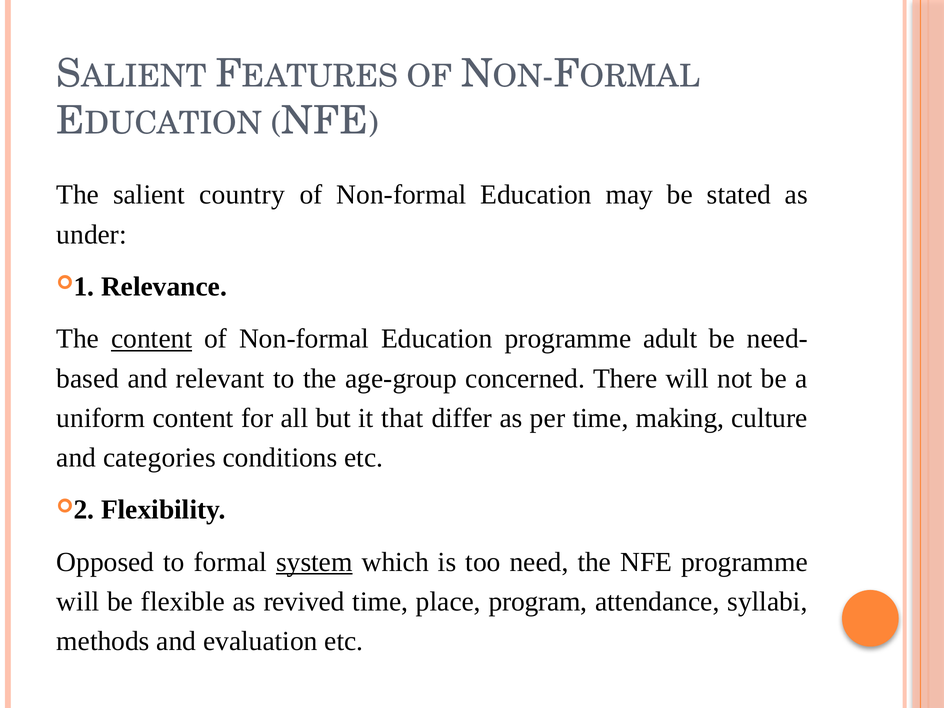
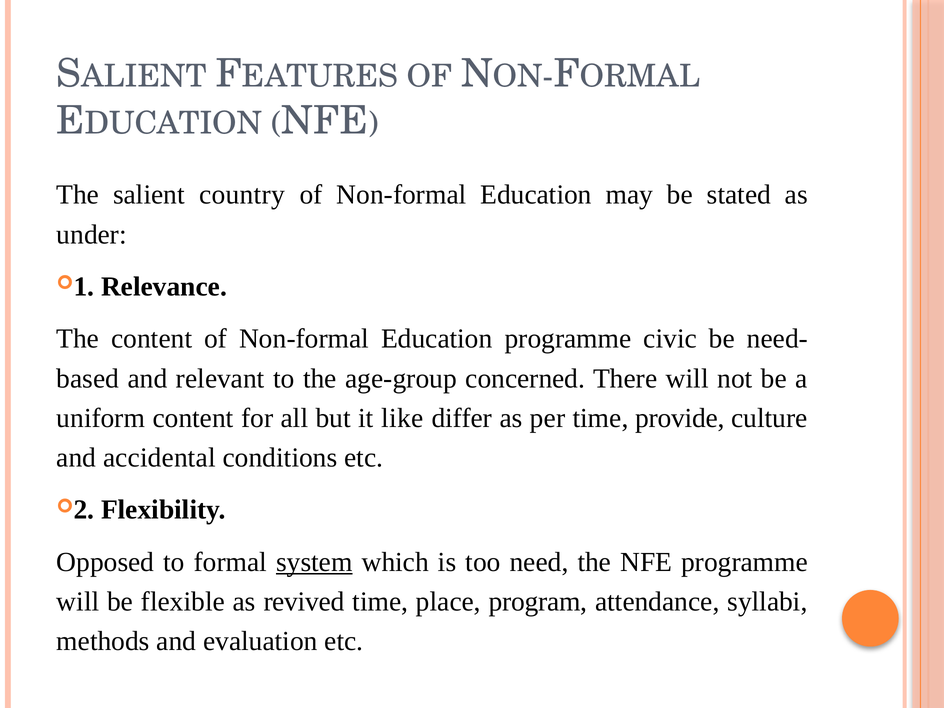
content at (152, 339) underline: present -> none
adult: adult -> civic
that: that -> like
making: making -> provide
categories: categories -> accidental
